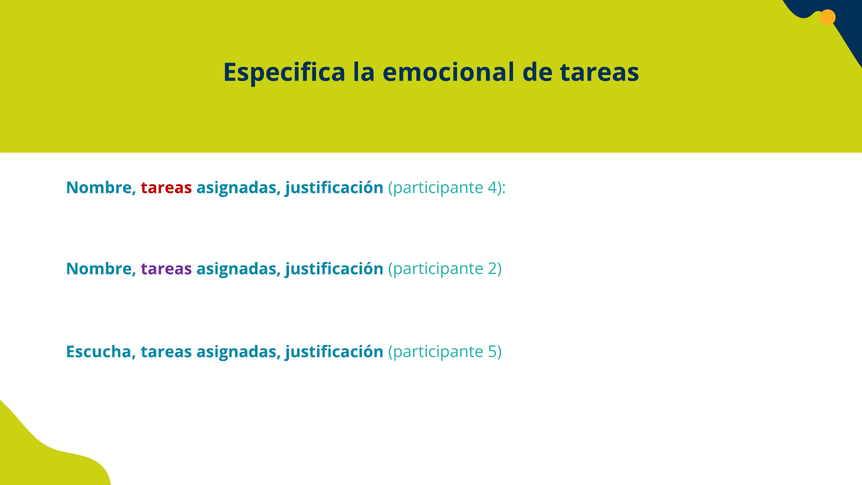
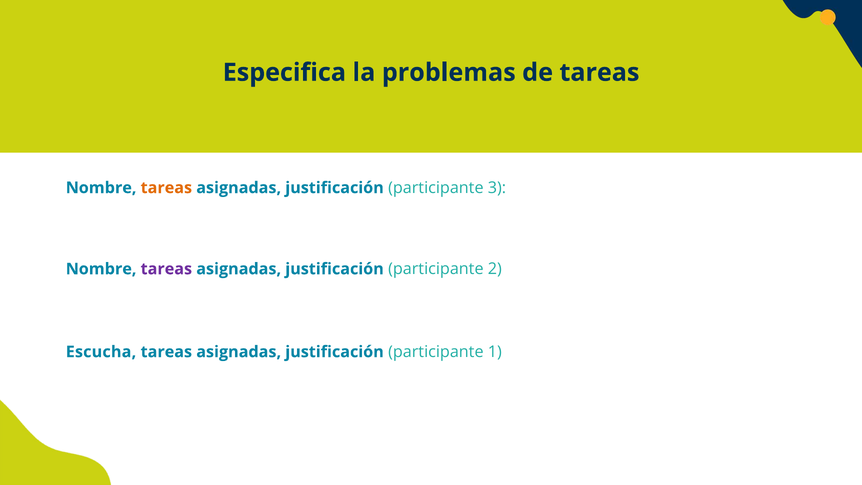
emocional: emocional -> problemas
tareas at (166, 188) colour: red -> orange
4: 4 -> 3
5: 5 -> 1
